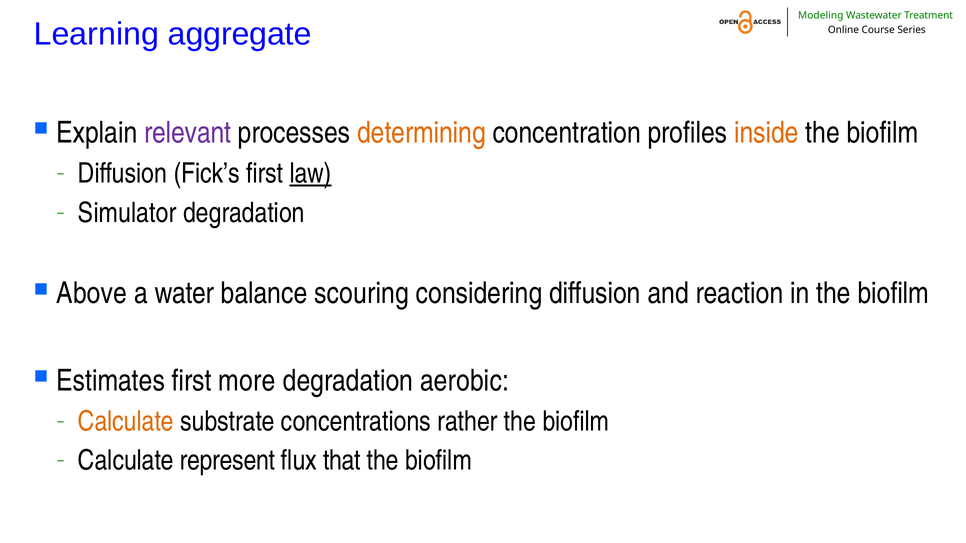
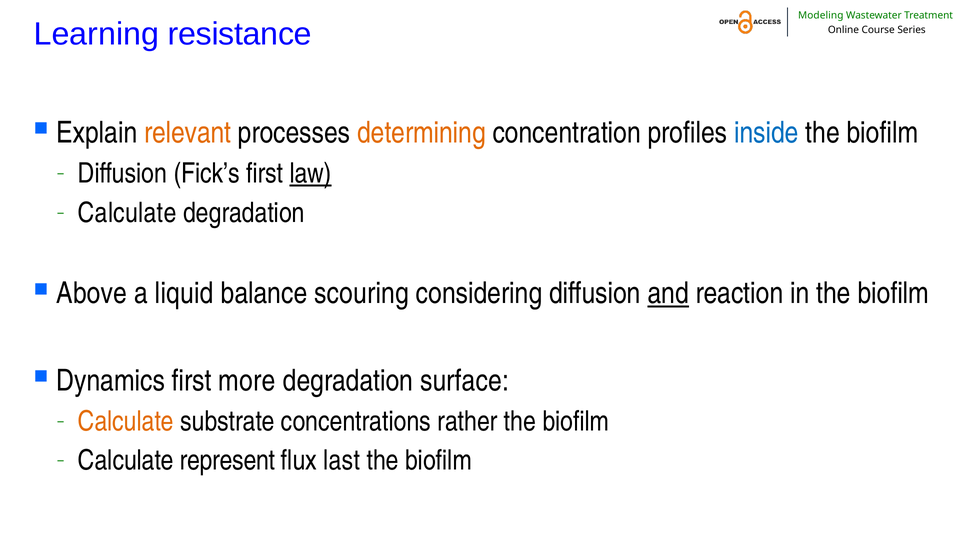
aggregate: aggregate -> resistance
relevant colour: purple -> orange
inside colour: orange -> blue
Simulator at (127, 213): Simulator -> Calculate
water: water -> liquid
and underline: none -> present
Estimates: Estimates -> Dynamics
aerobic: aerobic -> surface
that: that -> last
